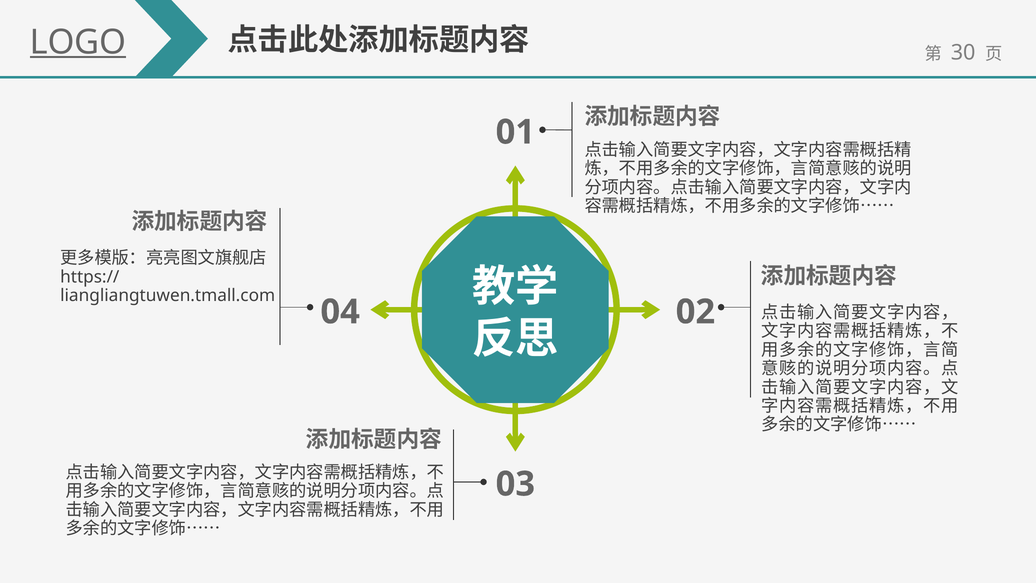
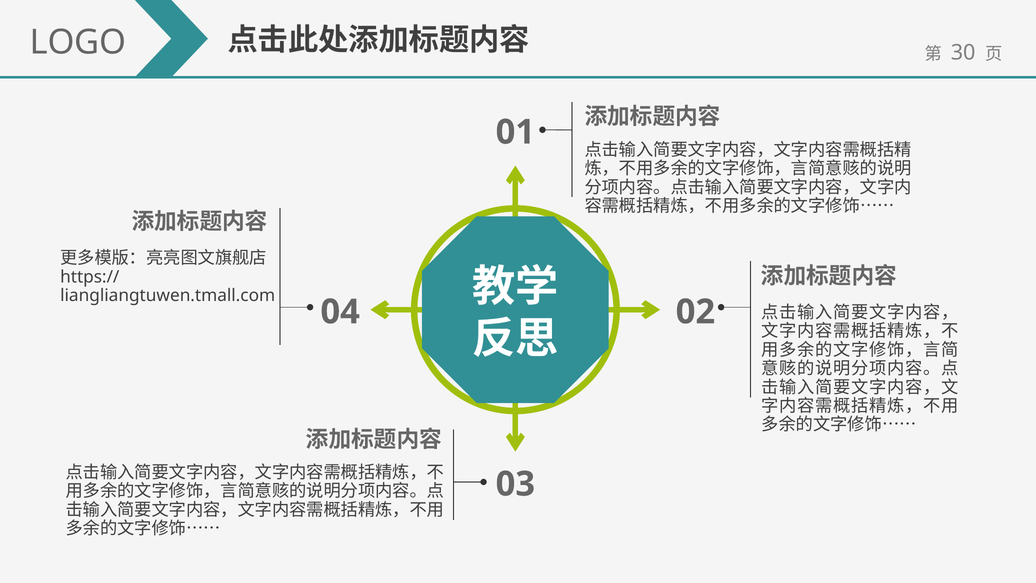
LOGO underline: present -> none
